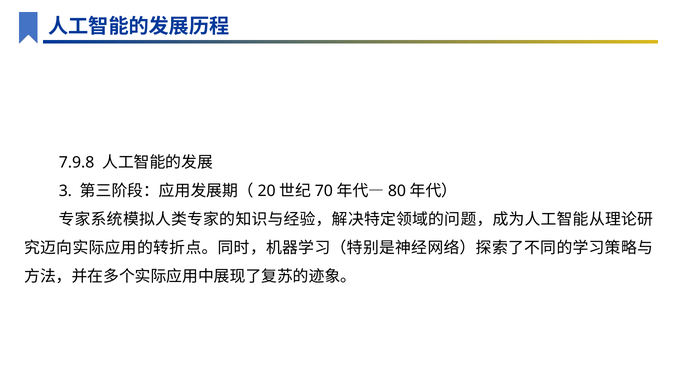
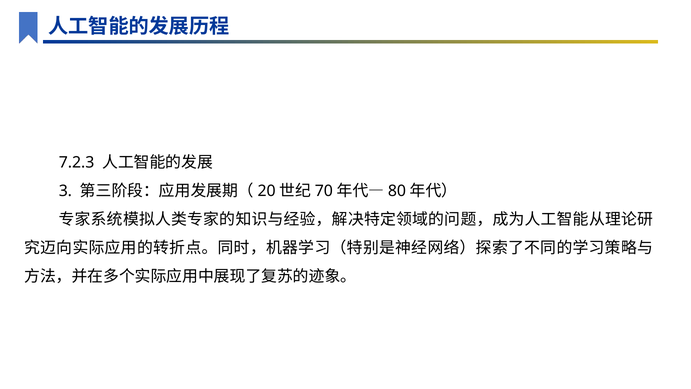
7.9.8: 7.9.8 -> 7.2.3
